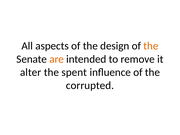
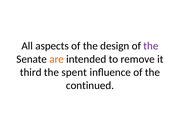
the at (151, 46) colour: orange -> purple
alter: alter -> third
corrupted: corrupted -> continued
